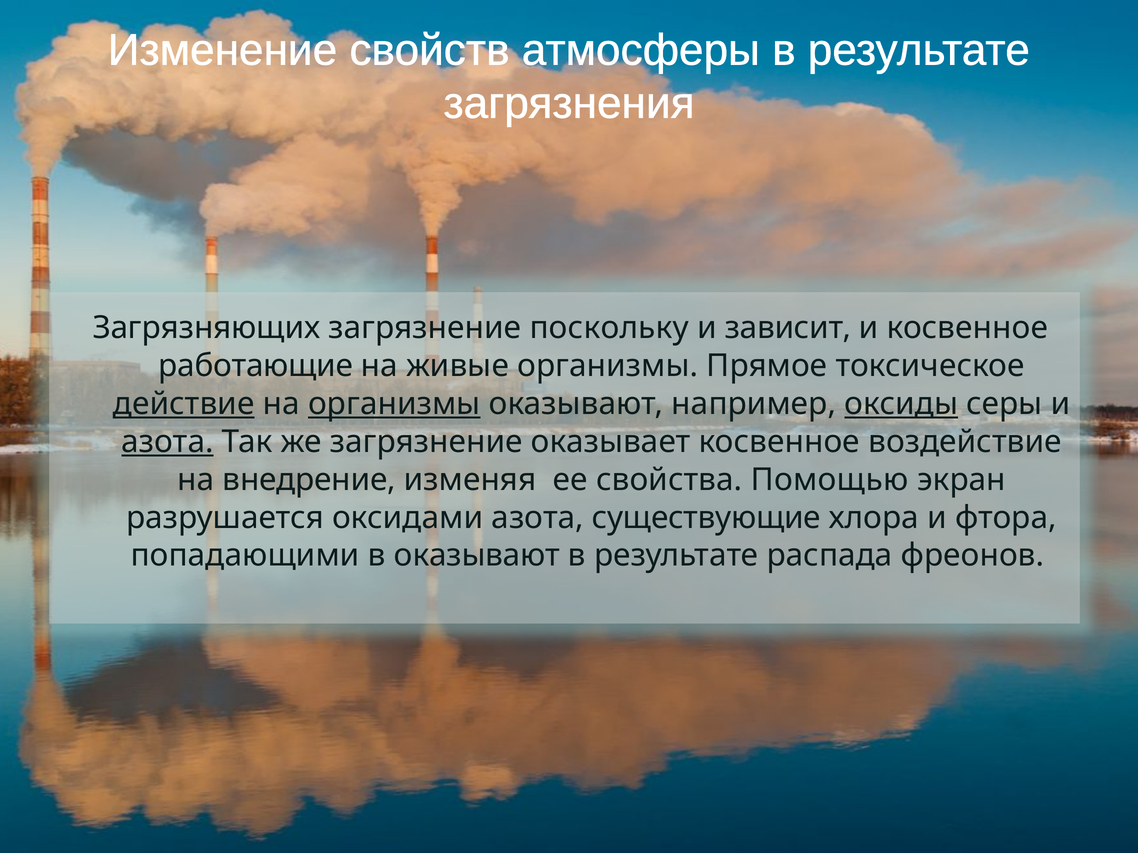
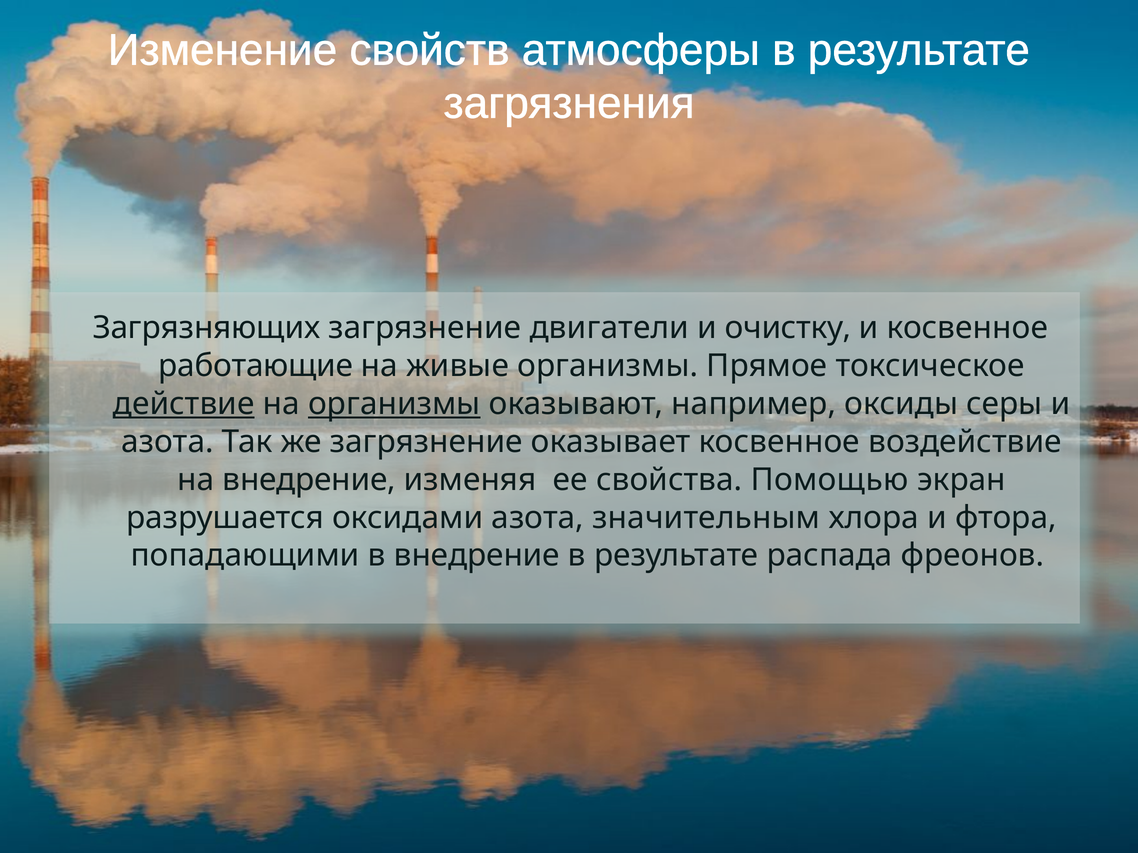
поскольку: поскольку -> двигатели
зависит: зависит -> очистку
оксиды underline: present -> none
азота at (167, 442) underline: present -> none
существующие: существующие -> значительным
в оказывают: оказывают -> внедрение
